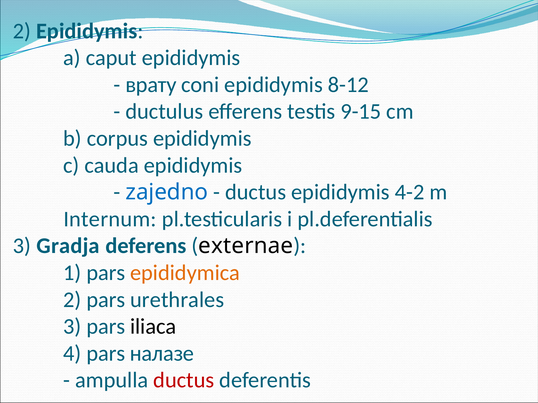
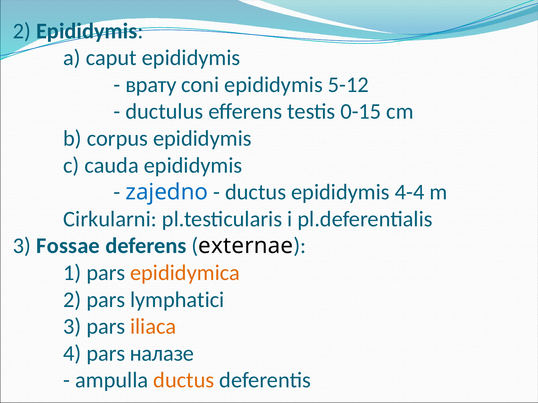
8-12: 8-12 -> 5-12
9-15: 9-15 -> 0-15
4-2: 4-2 -> 4-4
Internum: Internum -> Cirkularni
Gradja: Gradja -> Fossae
urethrales: urethrales -> lymphatici
iliaca colour: black -> orange
ductus at (184, 381) colour: red -> orange
